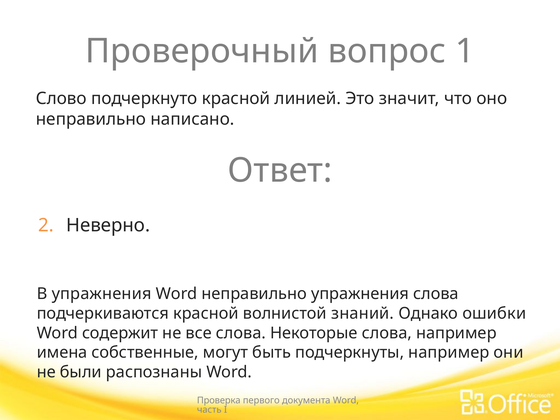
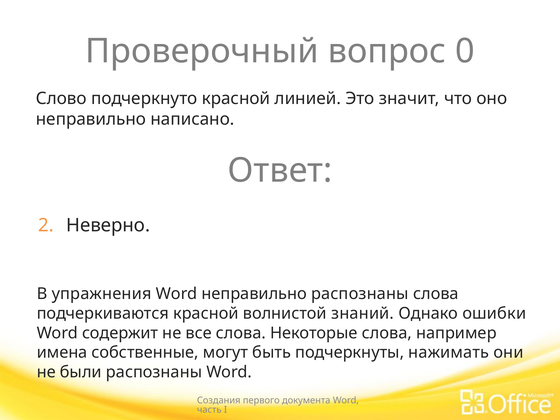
1: 1 -> 0
неправильно упражнения: упражнения -> распознаны
подчеркнуты например: например -> нажимать
Проверка: Проверка -> Создания
